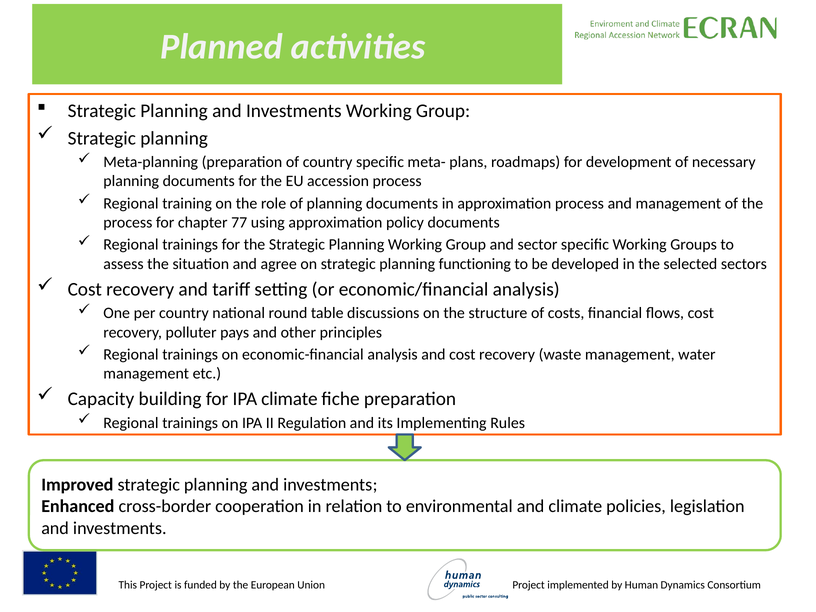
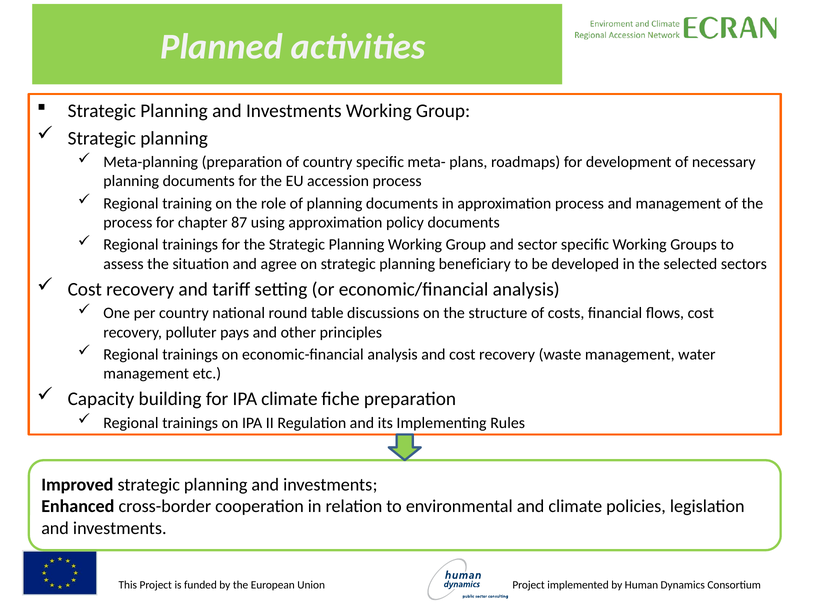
77: 77 -> 87
functioning: functioning -> beneficiary
